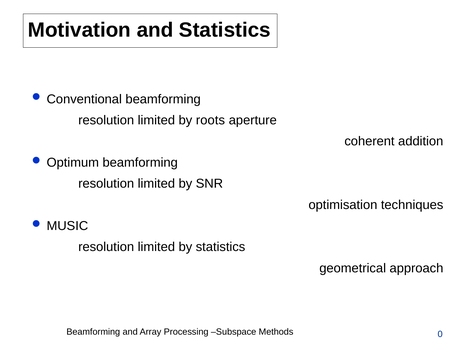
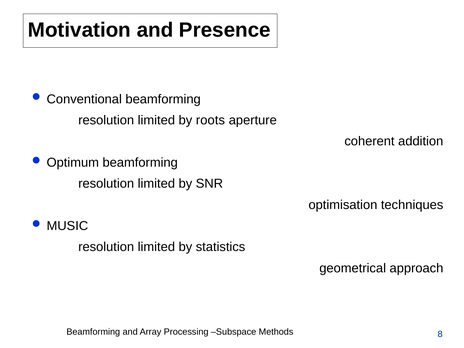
and Statistics: Statistics -> Presence
0: 0 -> 8
